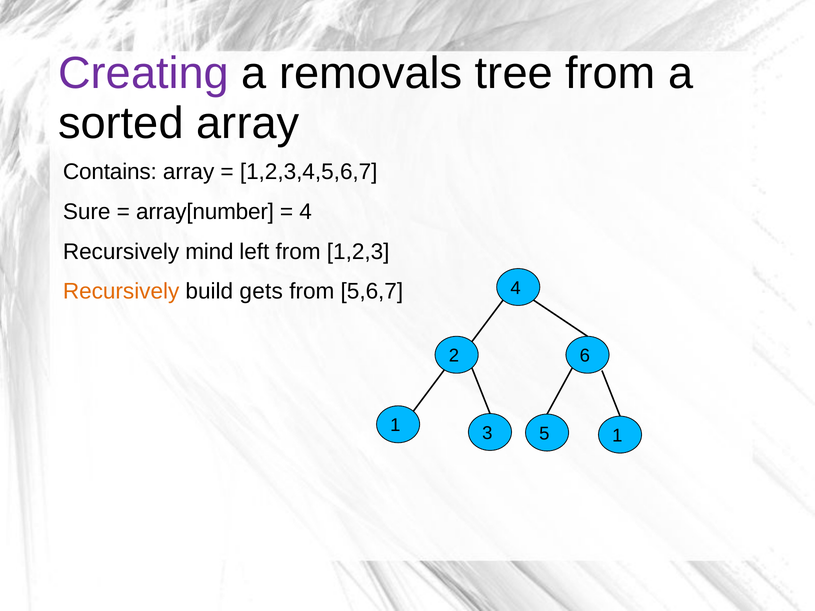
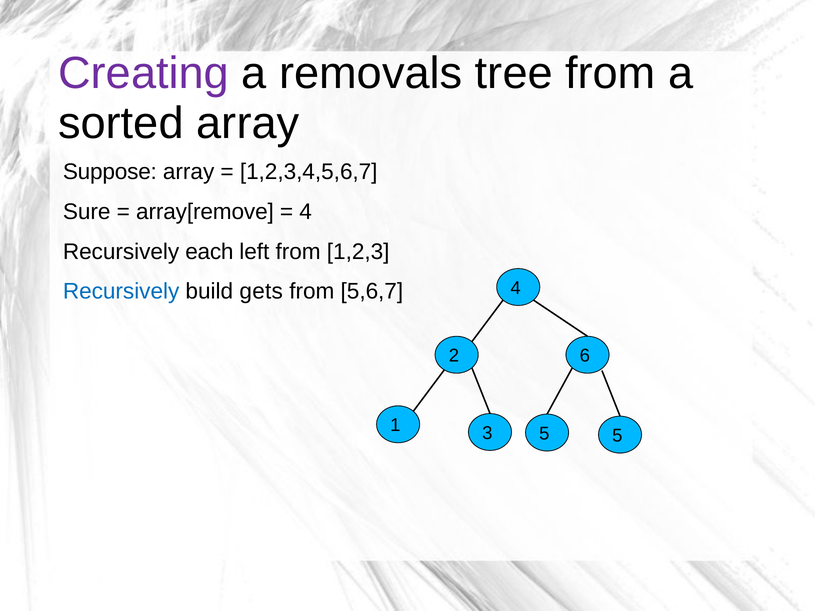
Contains: Contains -> Suppose
array[number: array[number -> array[remove
mind: mind -> each
Recursively at (121, 292) colour: orange -> blue
5 1: 1 -> 5
